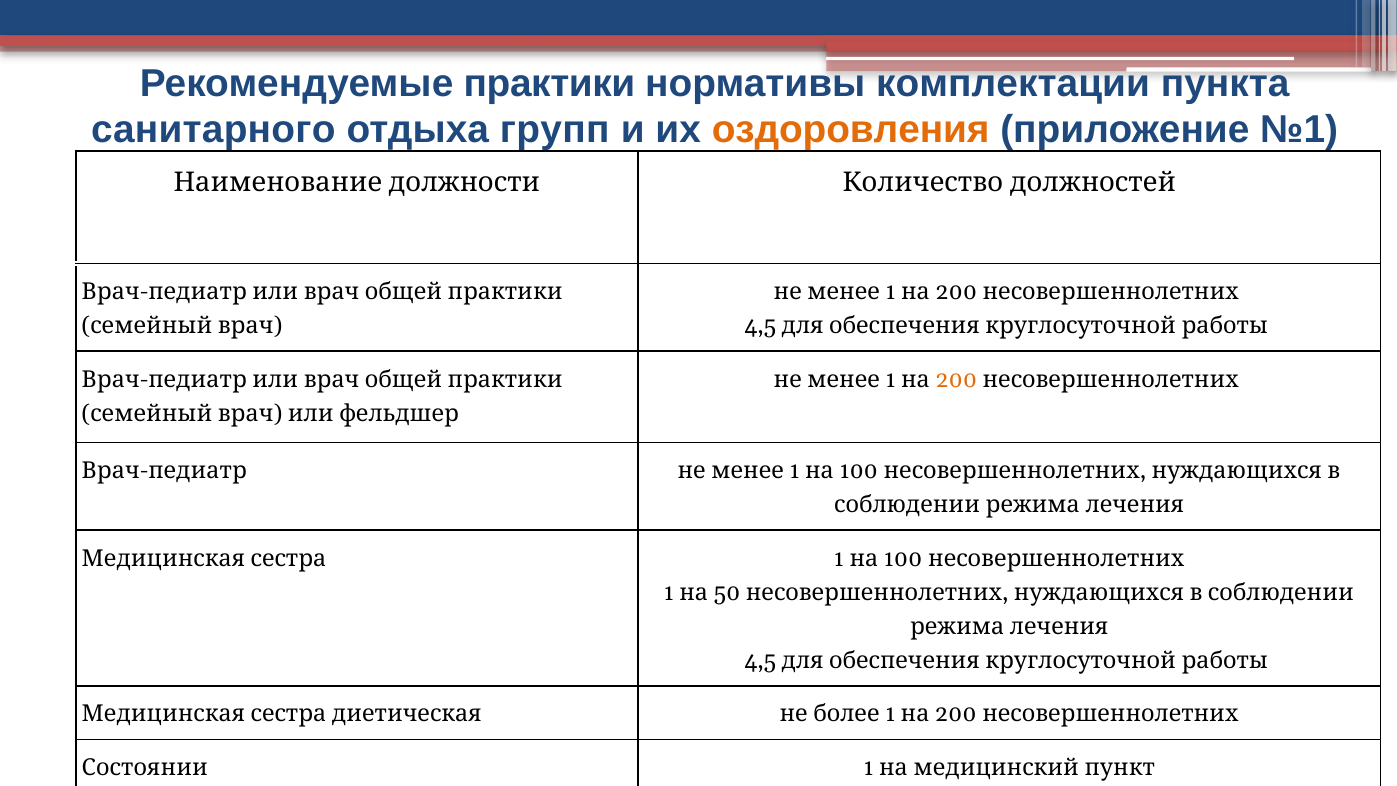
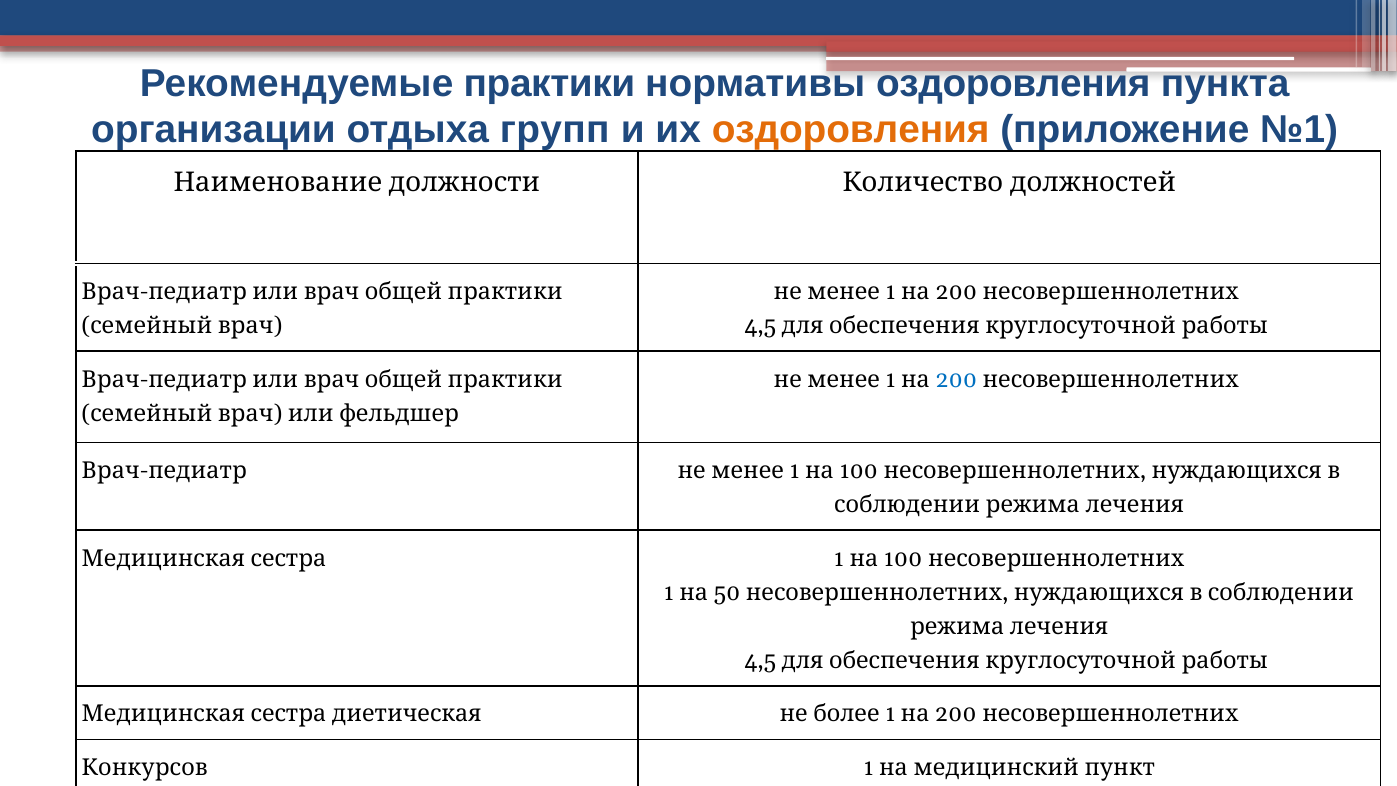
нормативы комплектации: комплектации -> оздоровления
санитарного: санитарного -> организации
200 at (956, 379) colour: orange -> blue
Состоянии: Состоянии -> Конкурсов
